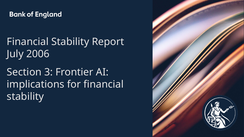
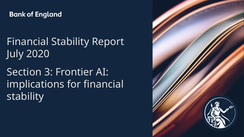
2006: 2006 -> 2020
